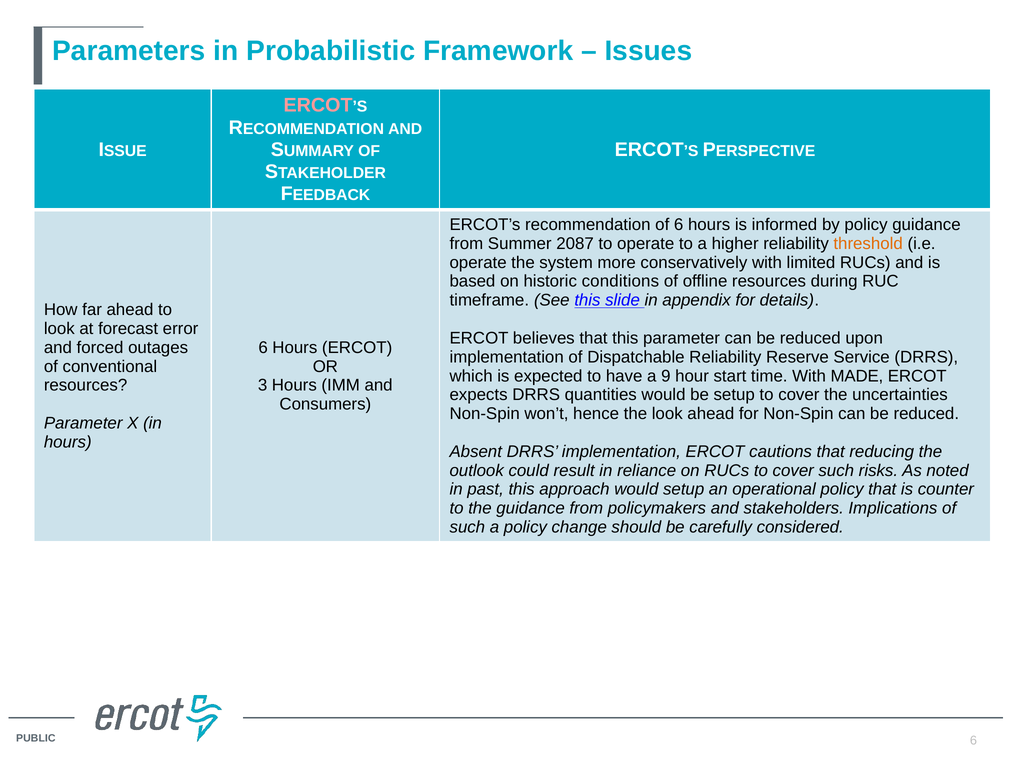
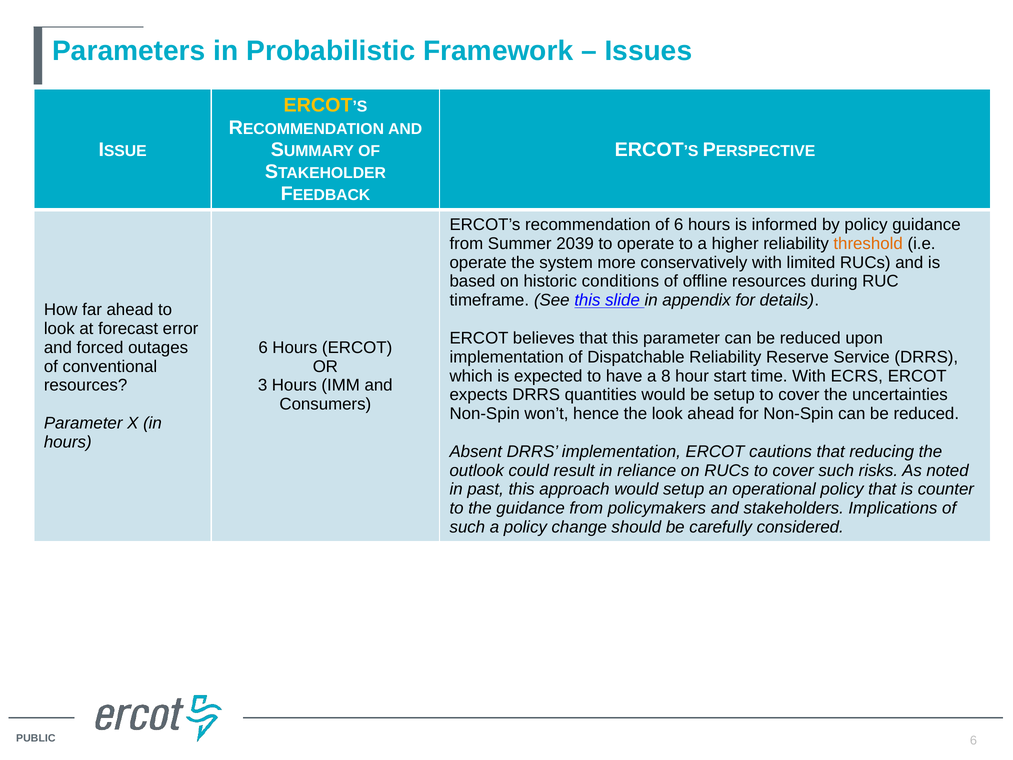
ERCOT at (318, 105) colour: pink -> yellow
2087: 2087 -> 2039
9: 9 -> 8
MADE: MADE -> ECRS
